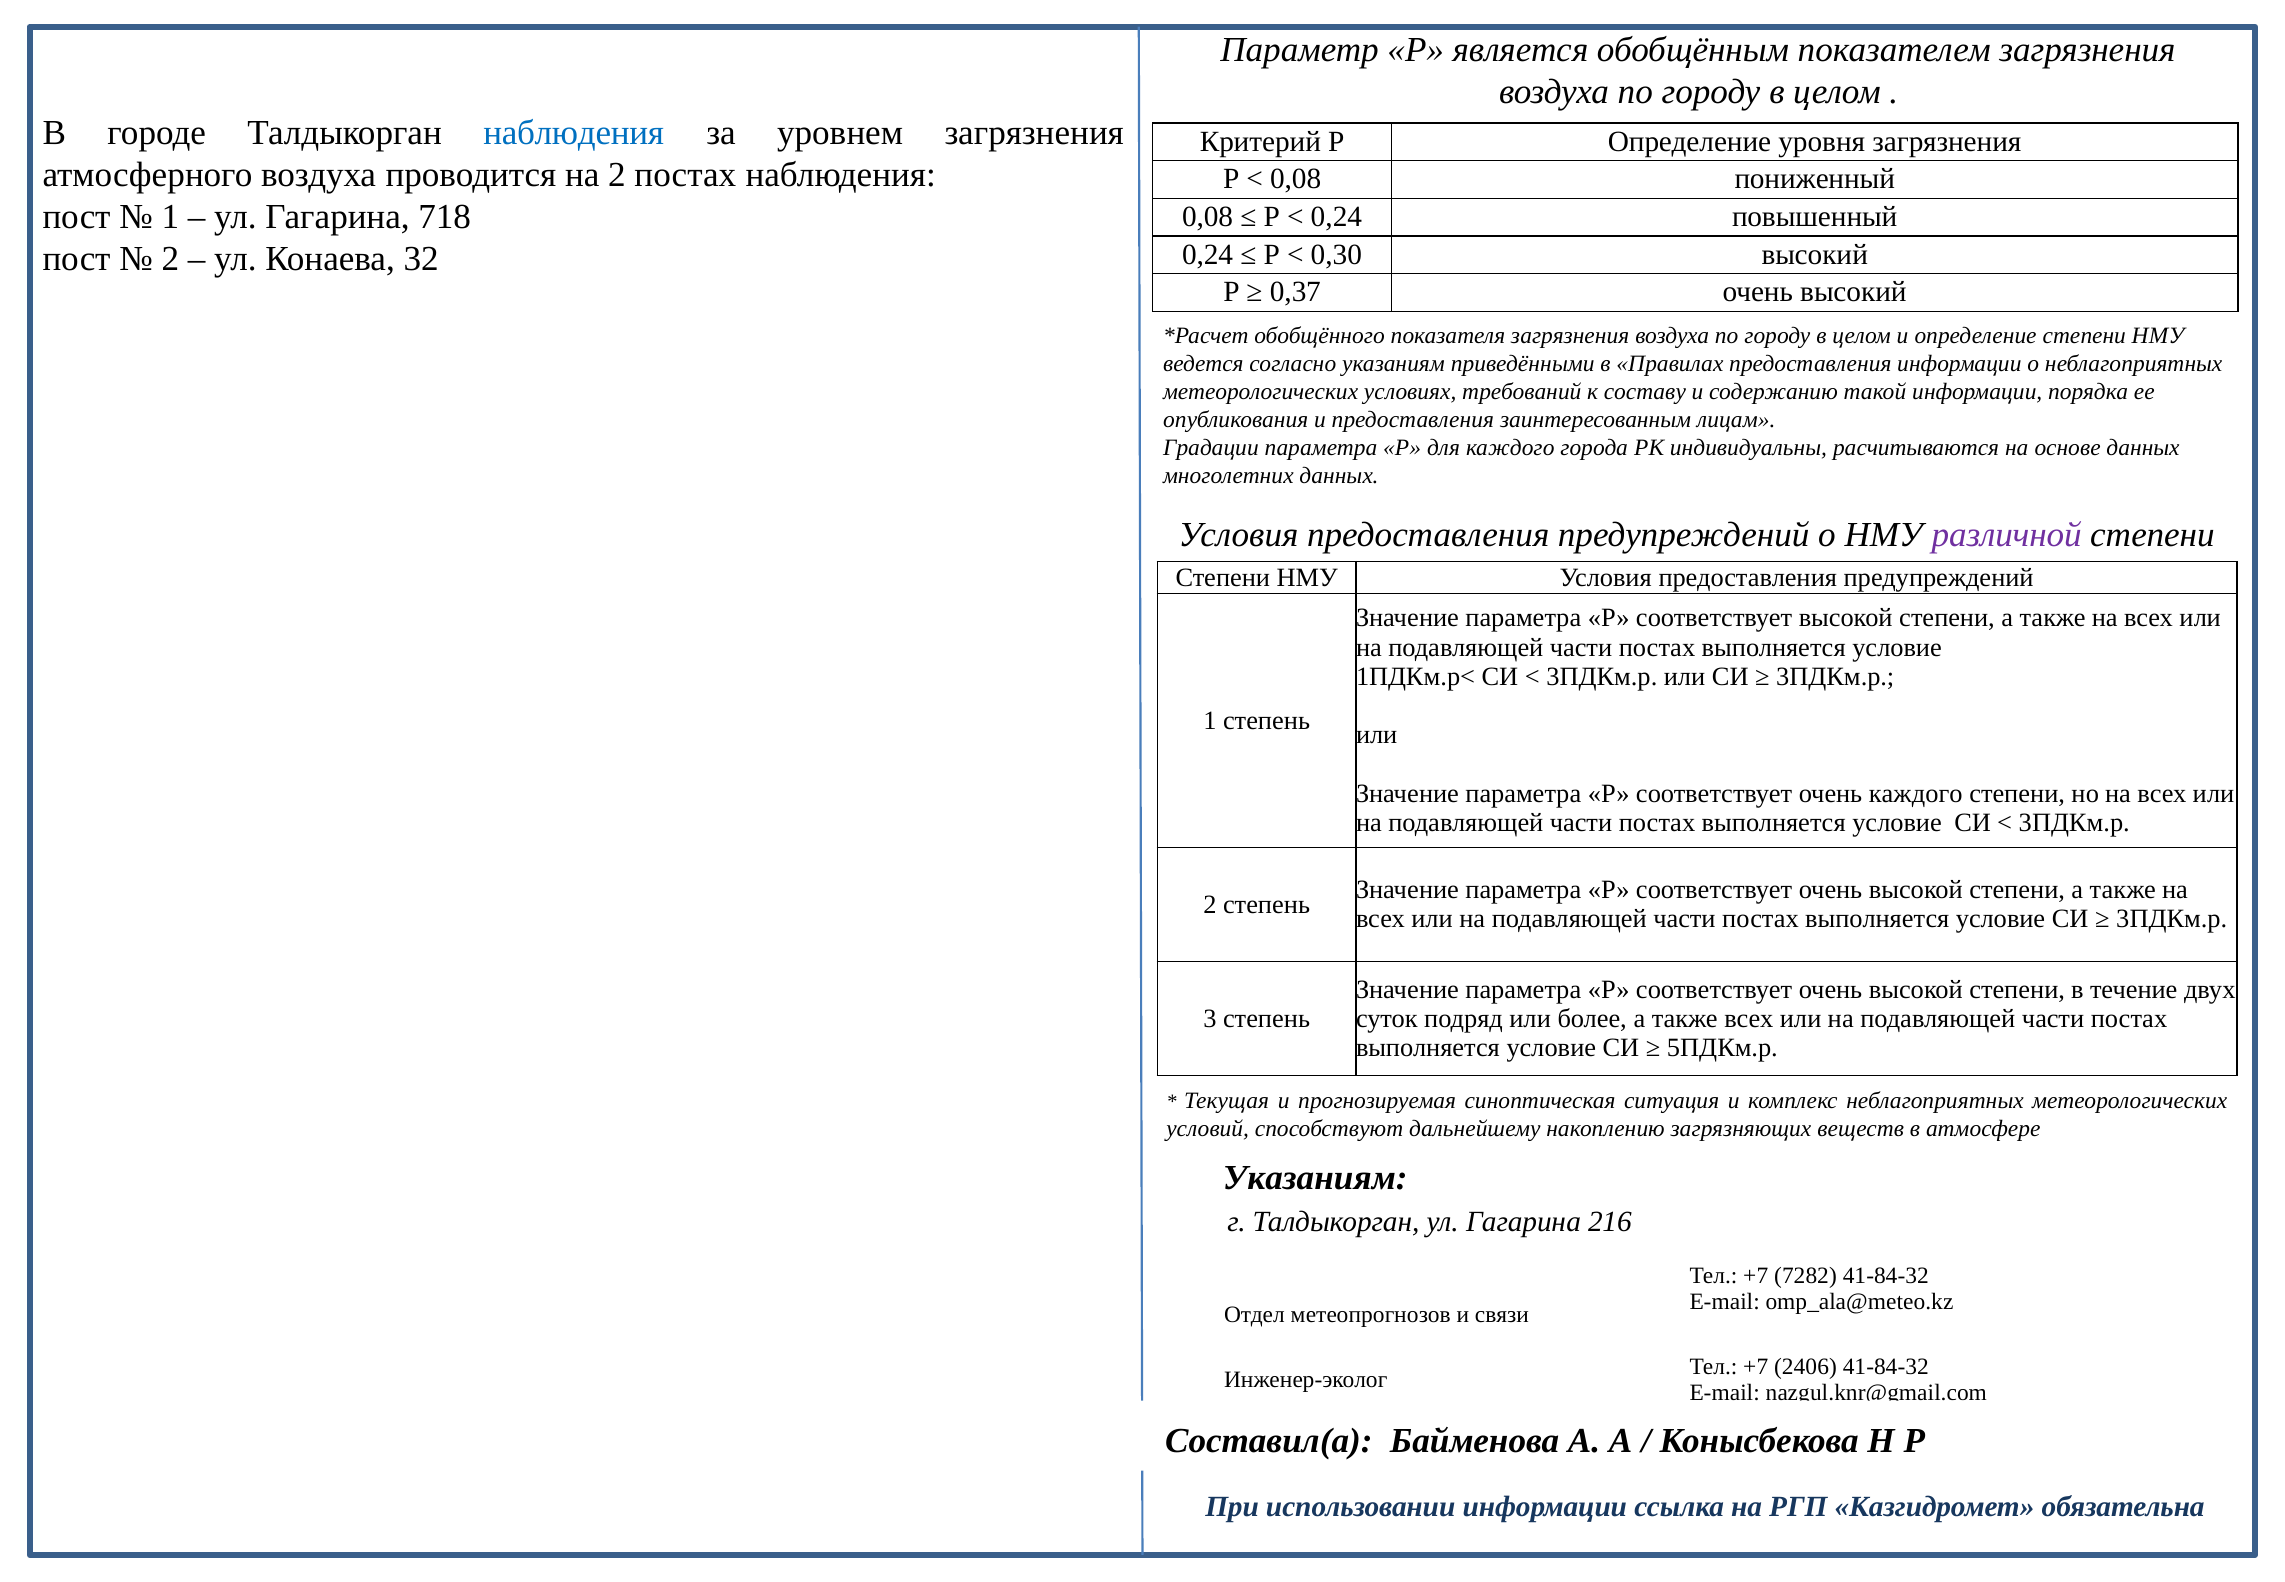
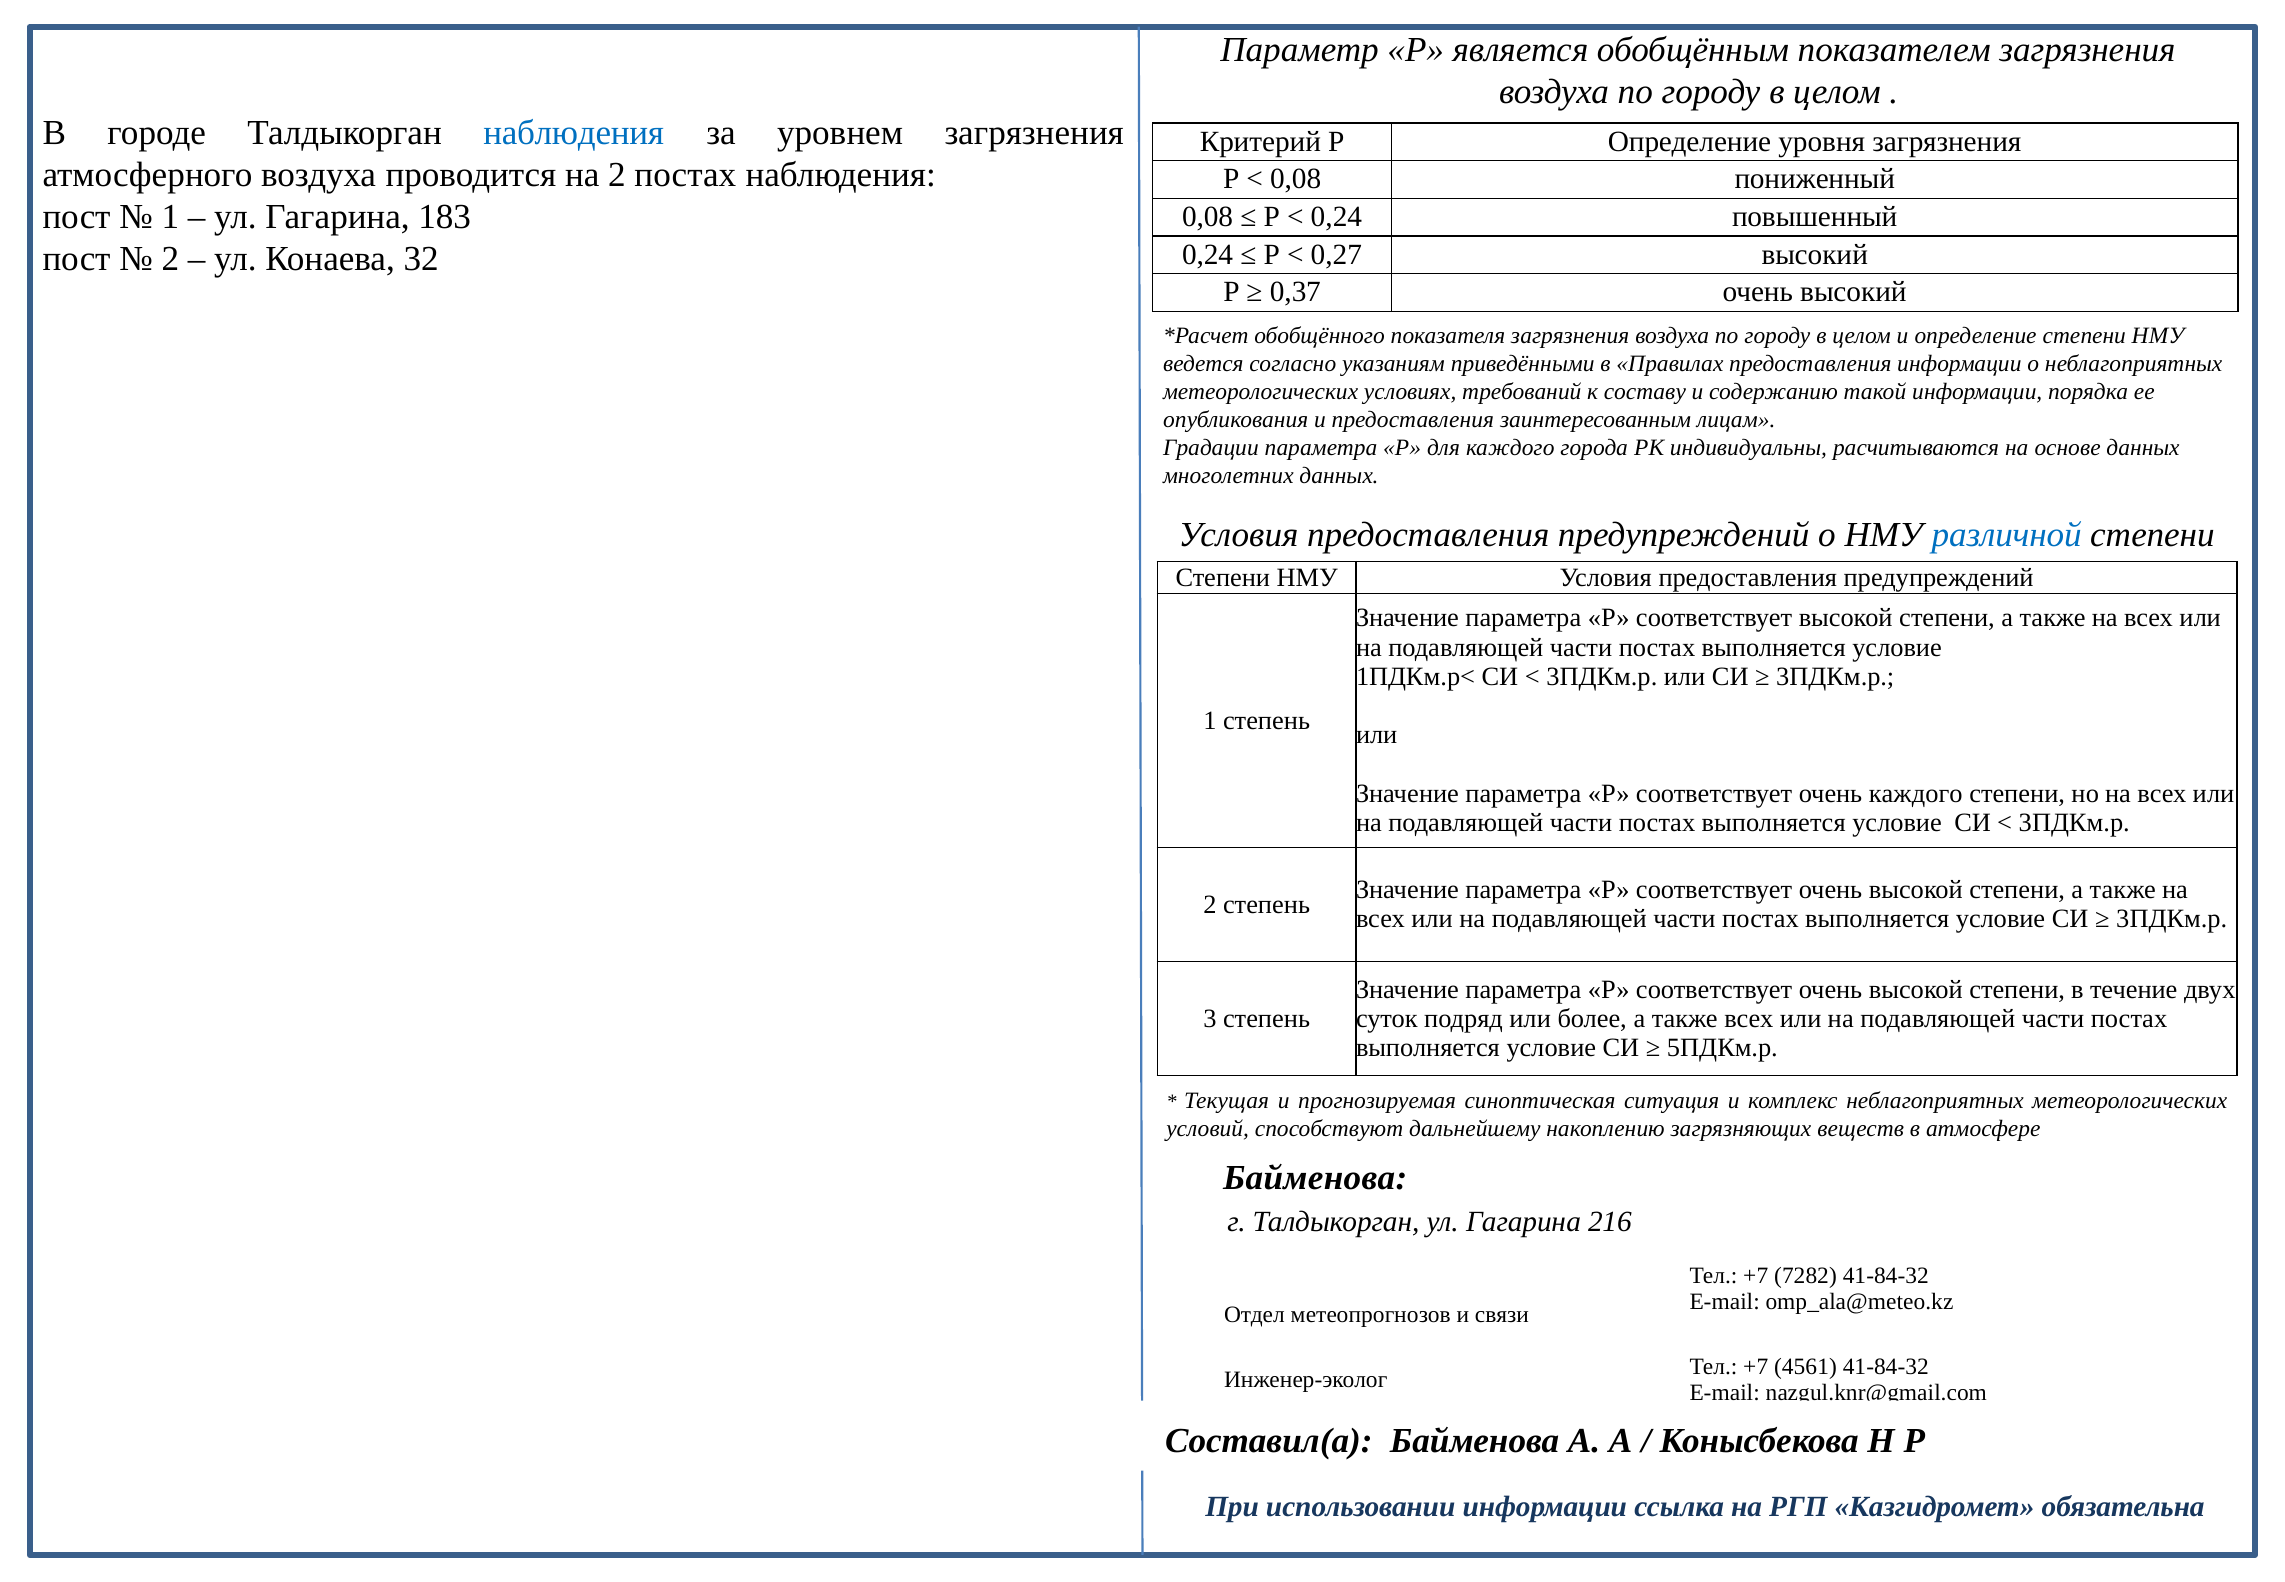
718: 718 -> 183
0,30: 0,30 -> 0,27
различной colour: purple -> blue
Указаниям at (1315, 1178): Указаниям -> Байменова
2406: 2406 -> 4561
